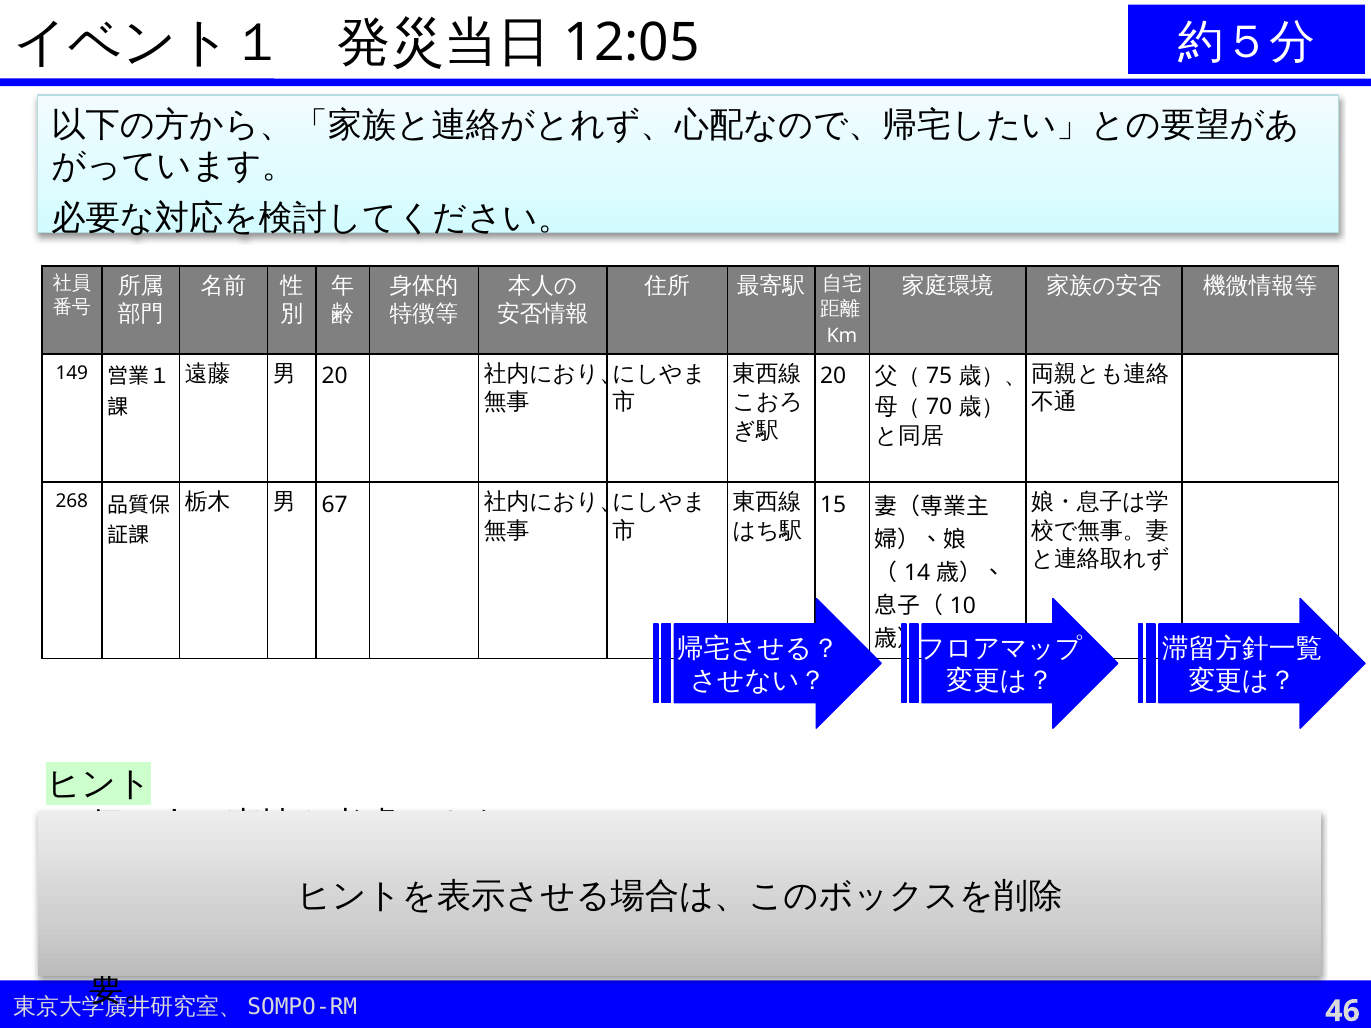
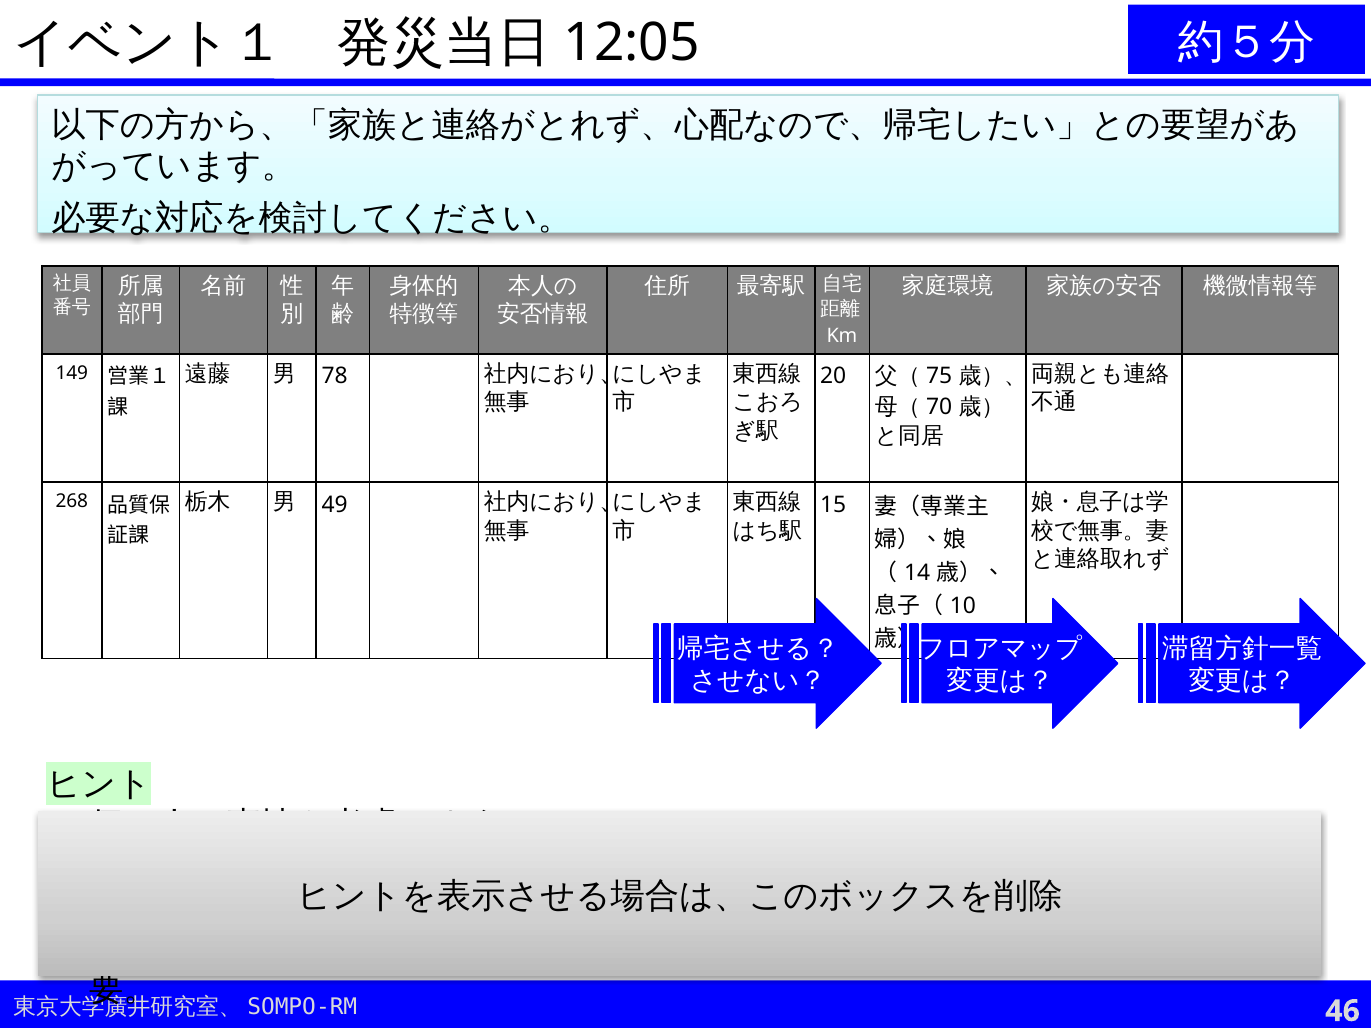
20 at (335, 376): 20 -> 78
67: 67 -> 49
